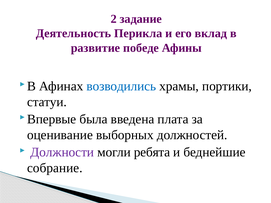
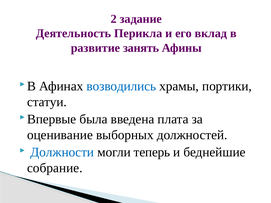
победе: победе -> занять
Должности colour: purple -> blue
ребята: ребята -> теперь
